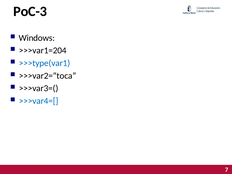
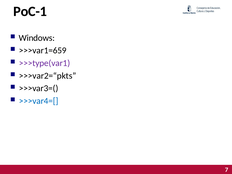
PoC-3: PoC-3 -> PoC-1
>>>var1=204: >>>var1=204 -> >>>var1=659
>>>type(var1 colour: blue -> purple
>>>var2=“toca: >>>var2=“toca -> >>>var2=“pkts
